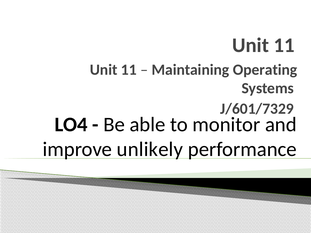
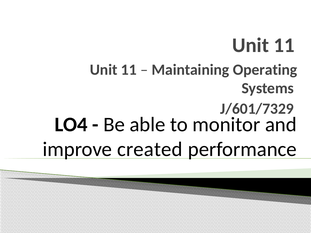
unlikely: unlikely -> created
